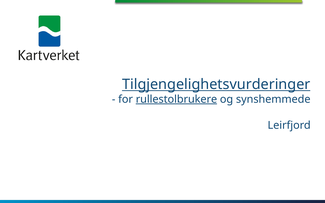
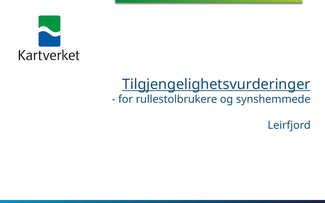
rullestolbrukere underline: present -> none
